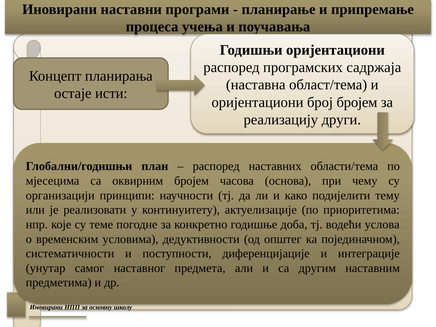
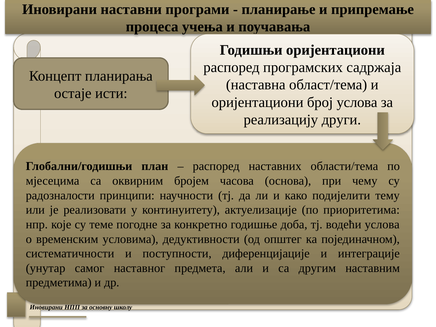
број бројем: бројем -> услова
организацији: организацији -> радозналости
